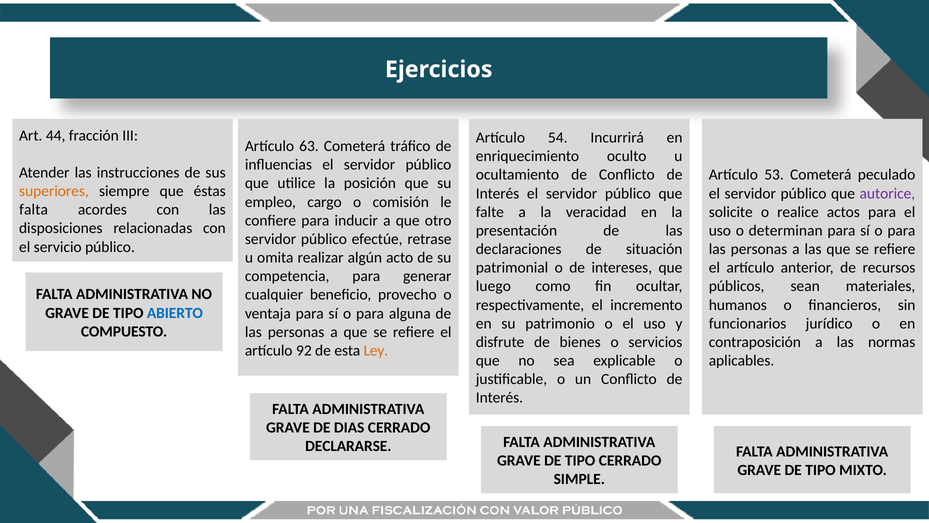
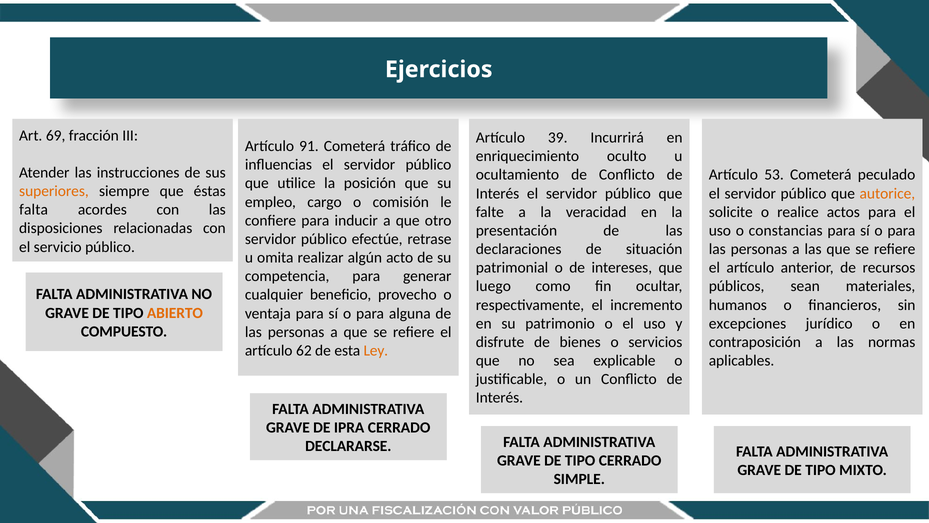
44: 44 -> 69
54: 54 -> 39
63: 63 -> 91
autorice colour: purple -> orange
determinan: determinan -> constancias
ABIERTO colour: blue -> orange
funcionarios: funcionarios -> excepciones
92: 92 -> 62
DIAS: DIAS -> IPRA
